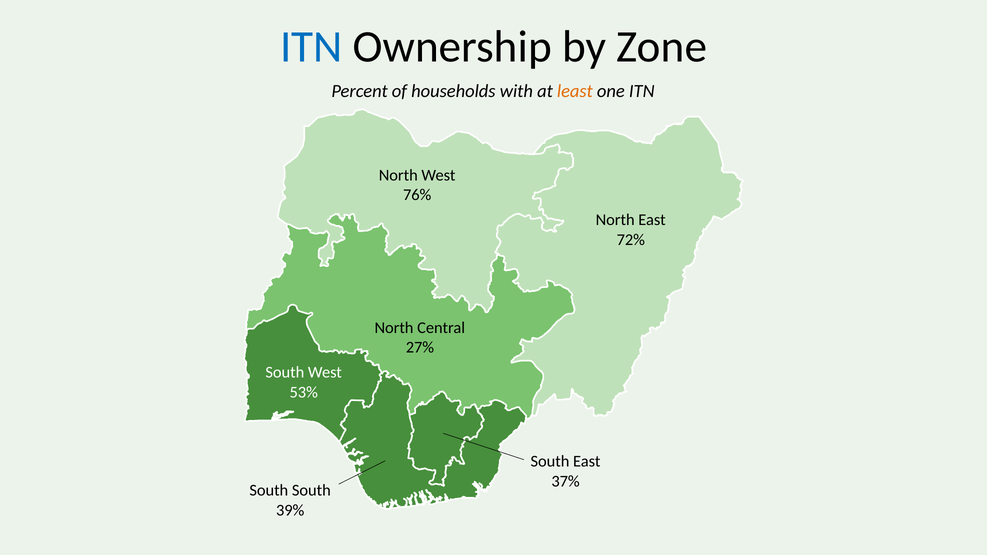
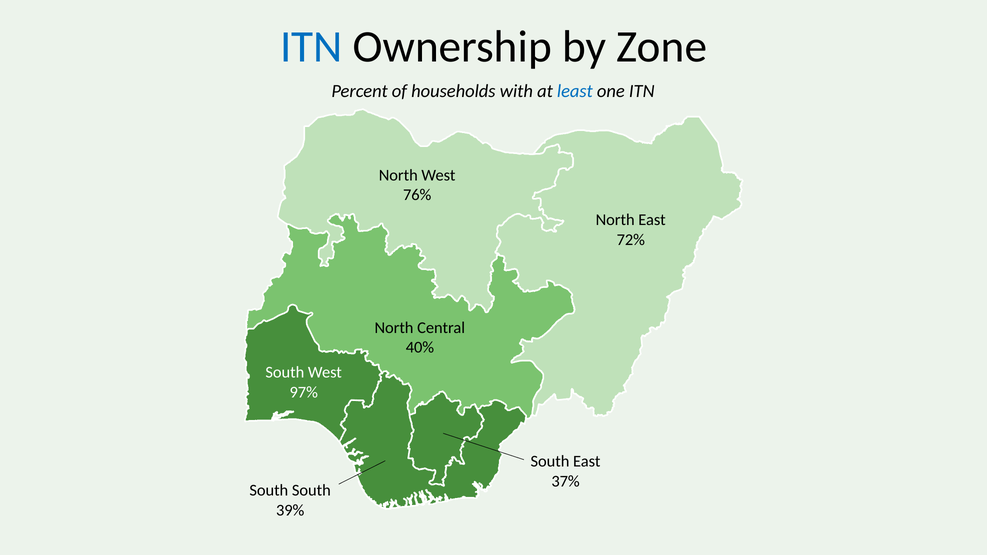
least colour: orange -> blue
27%: 27% -> 40%
53%: 53% -> 97%
